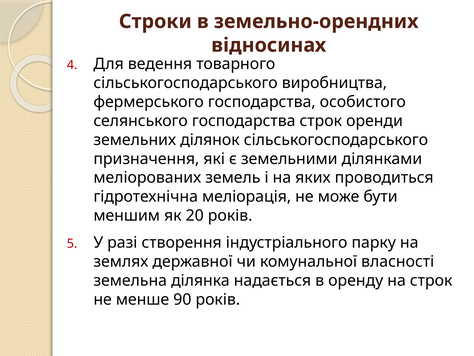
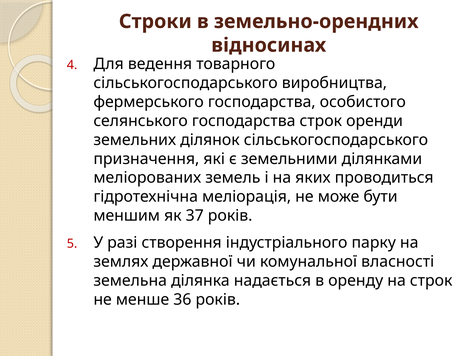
20: 20 -> 37
90: 90 -> 36
